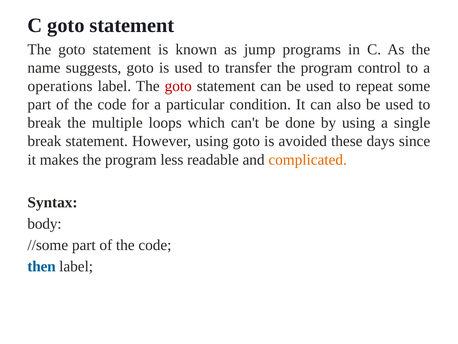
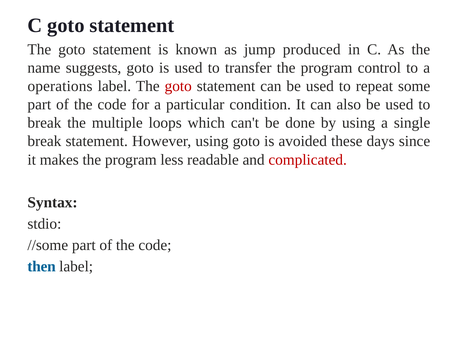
programs: programs -> produced
complicated colour: orange -> red
body: body -> stdio
